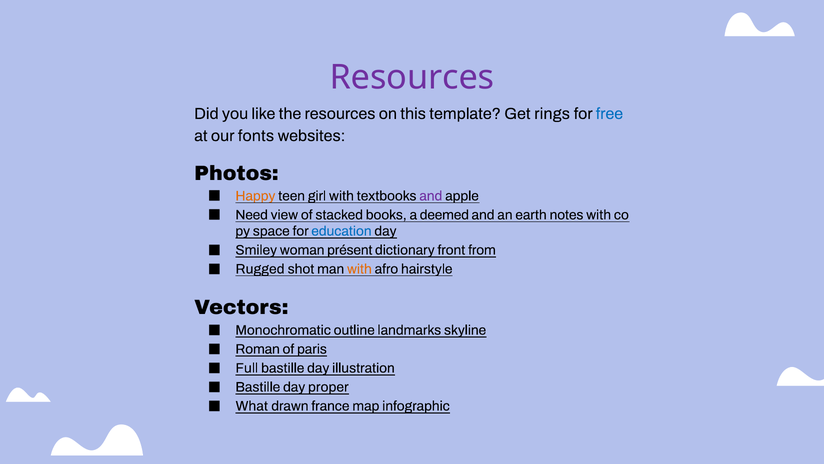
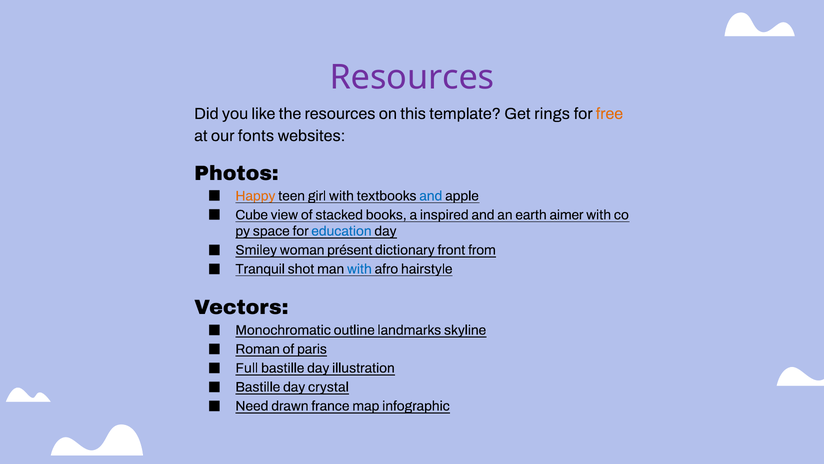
free colour: blue -> orange
and at (431, 196) colour: purple -> blue
Need: Need -> Cube
deemed: deemed -> inspired
notes: notes -> aimer
Rugged: Rugged -> Tranquil
with at (359, 269) colour: orange -> blue
proper: proper -> crystal
What: What -> Need
